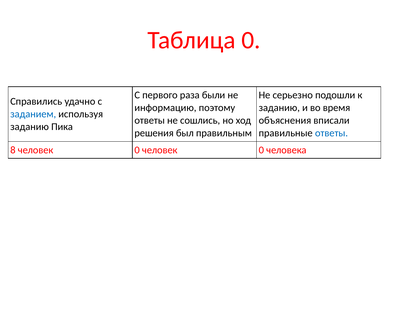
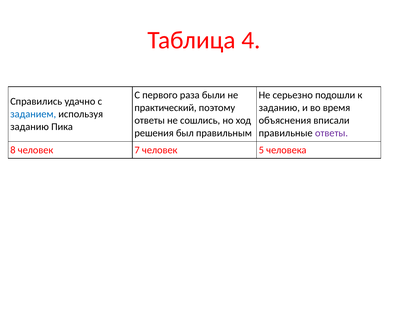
Таблица 0: 0 -> 4
информацию: информацию -> практический
ответы at (331, 133) colour: blue -> purple
8 человек 0: 0 -> 7
0 at (261, 150): 0 -> 5
